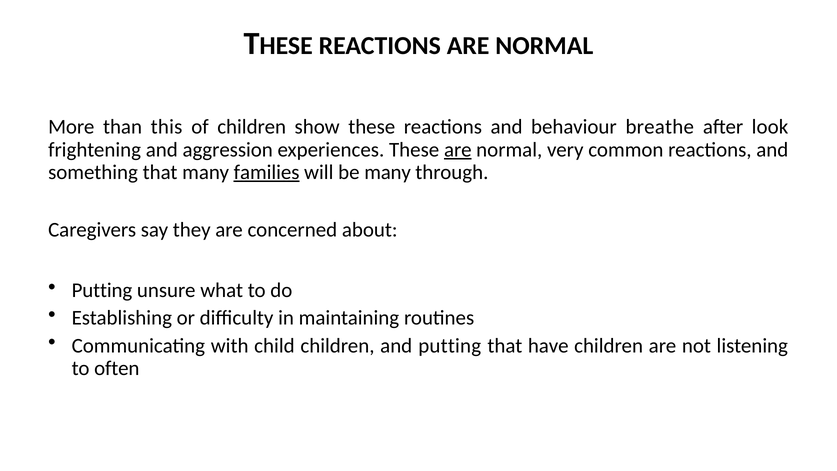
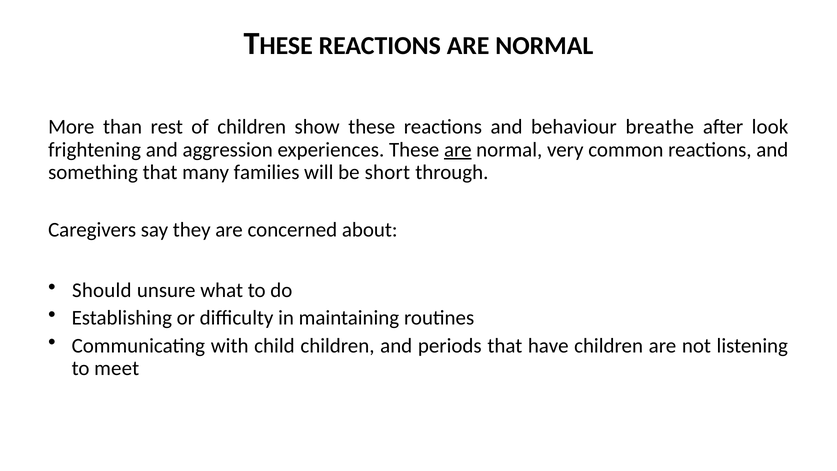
this: this -> rest
families underline: present -> none
be many: many -> short
Putting at (102, 290): Putting -> Should
and putting: putting -> periods
often: often -> meet
